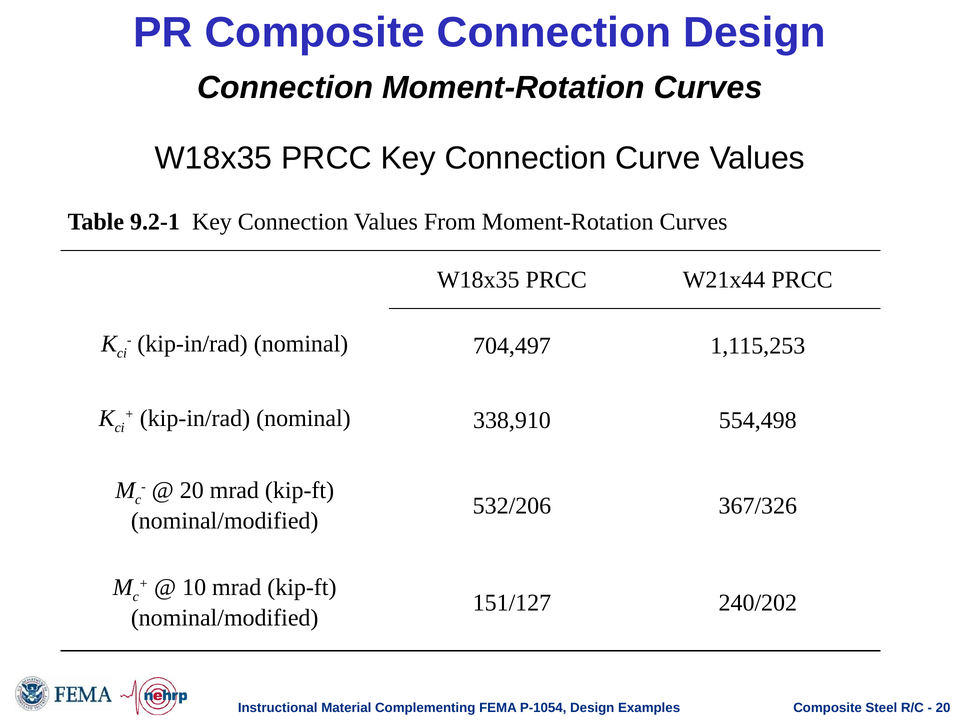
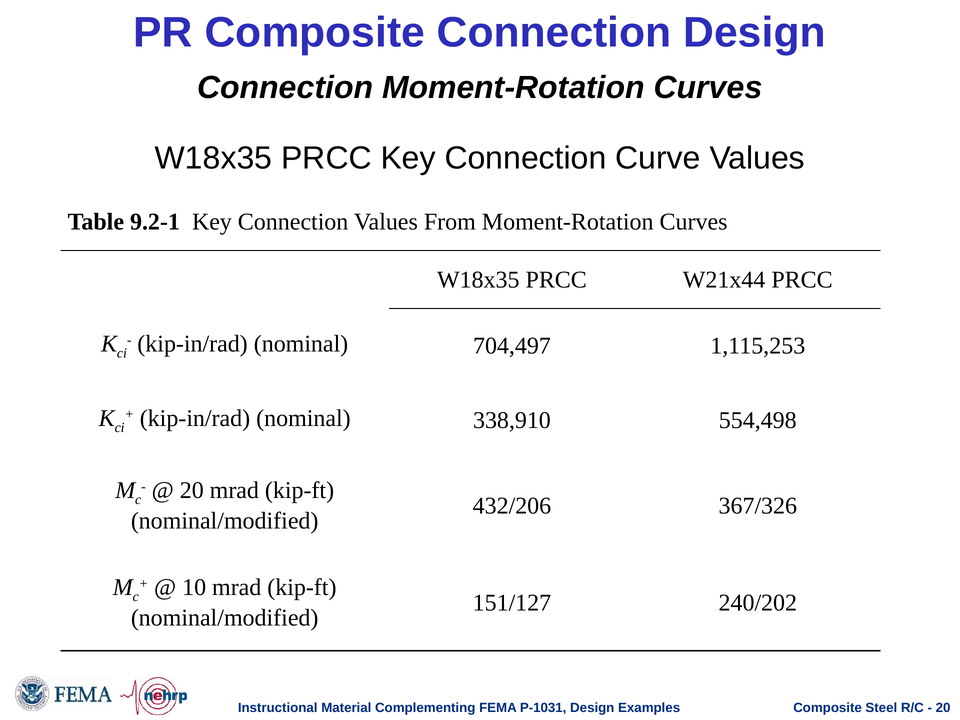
532/206: 532/206 -> 432/206
P-1054: P-1054 -> P-1031
